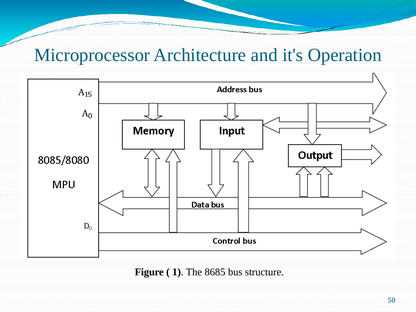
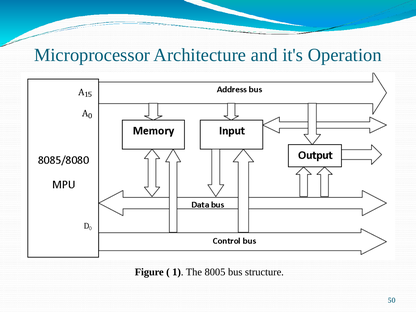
8685: 8685 -> 8005
